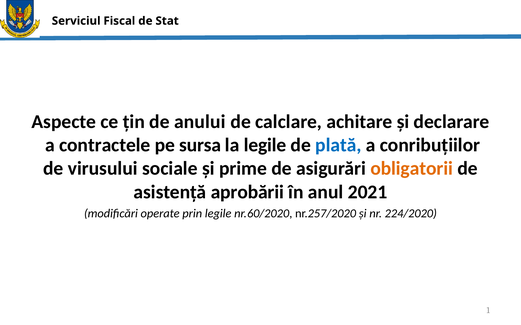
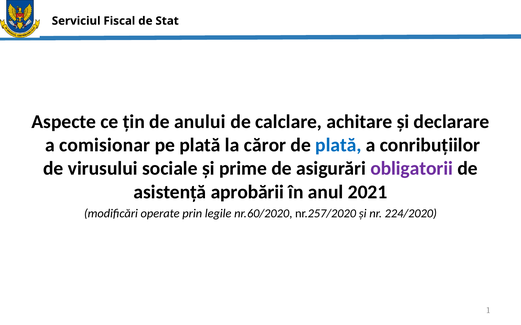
contractele: contractele -> comisionar
pe sursa: sursa -> plată
la legile: legile -> căror
obligatorii colour: orange -> purple
